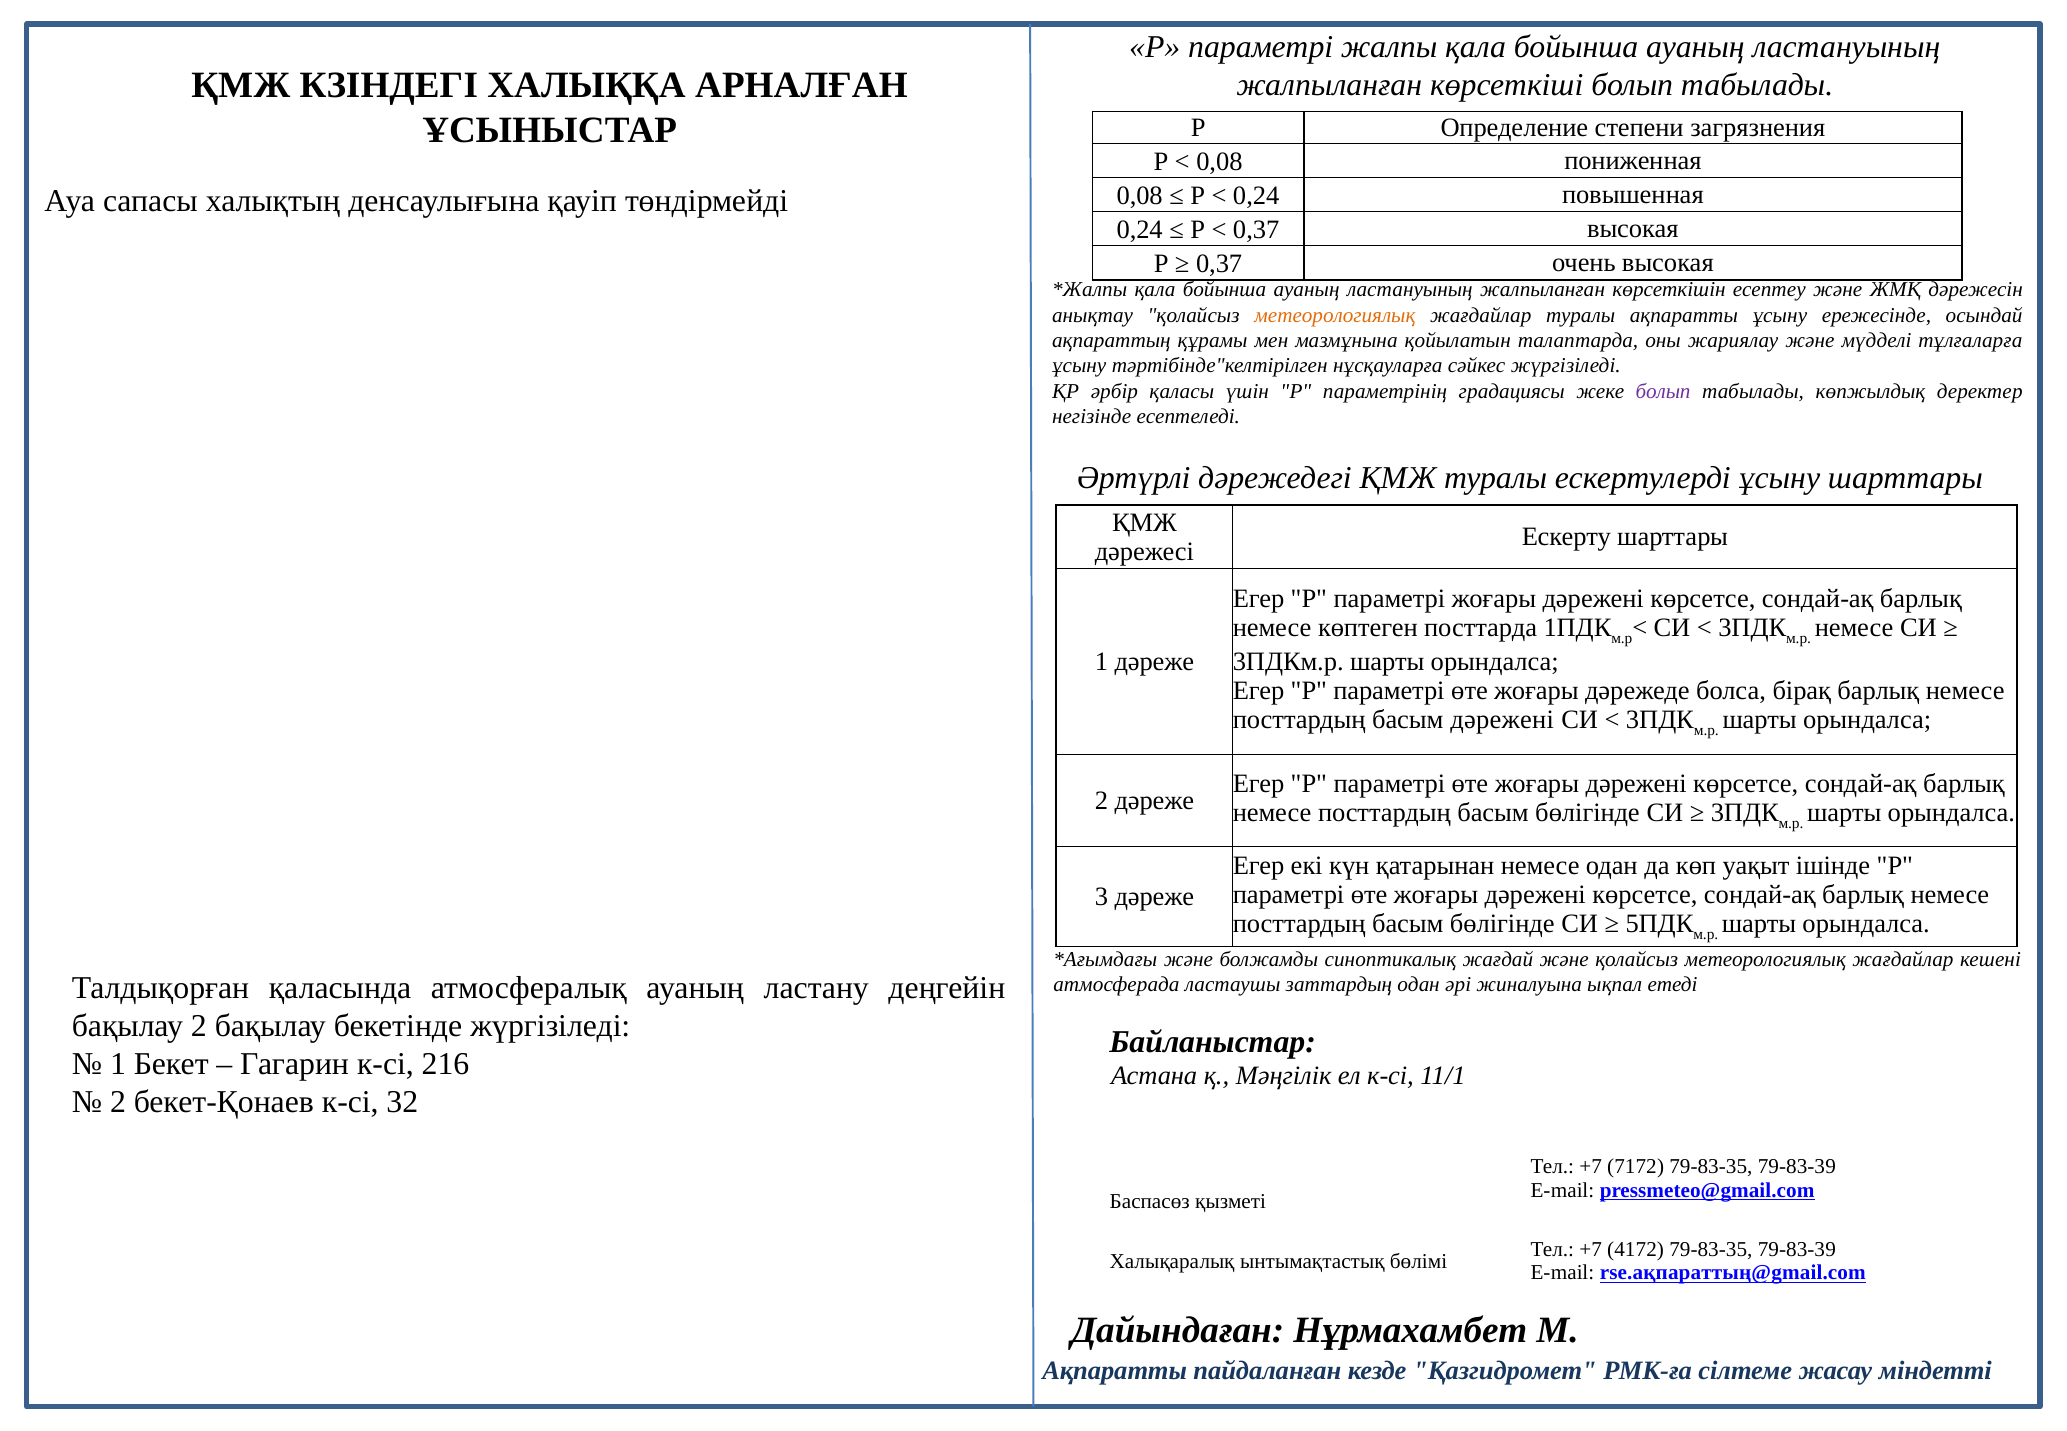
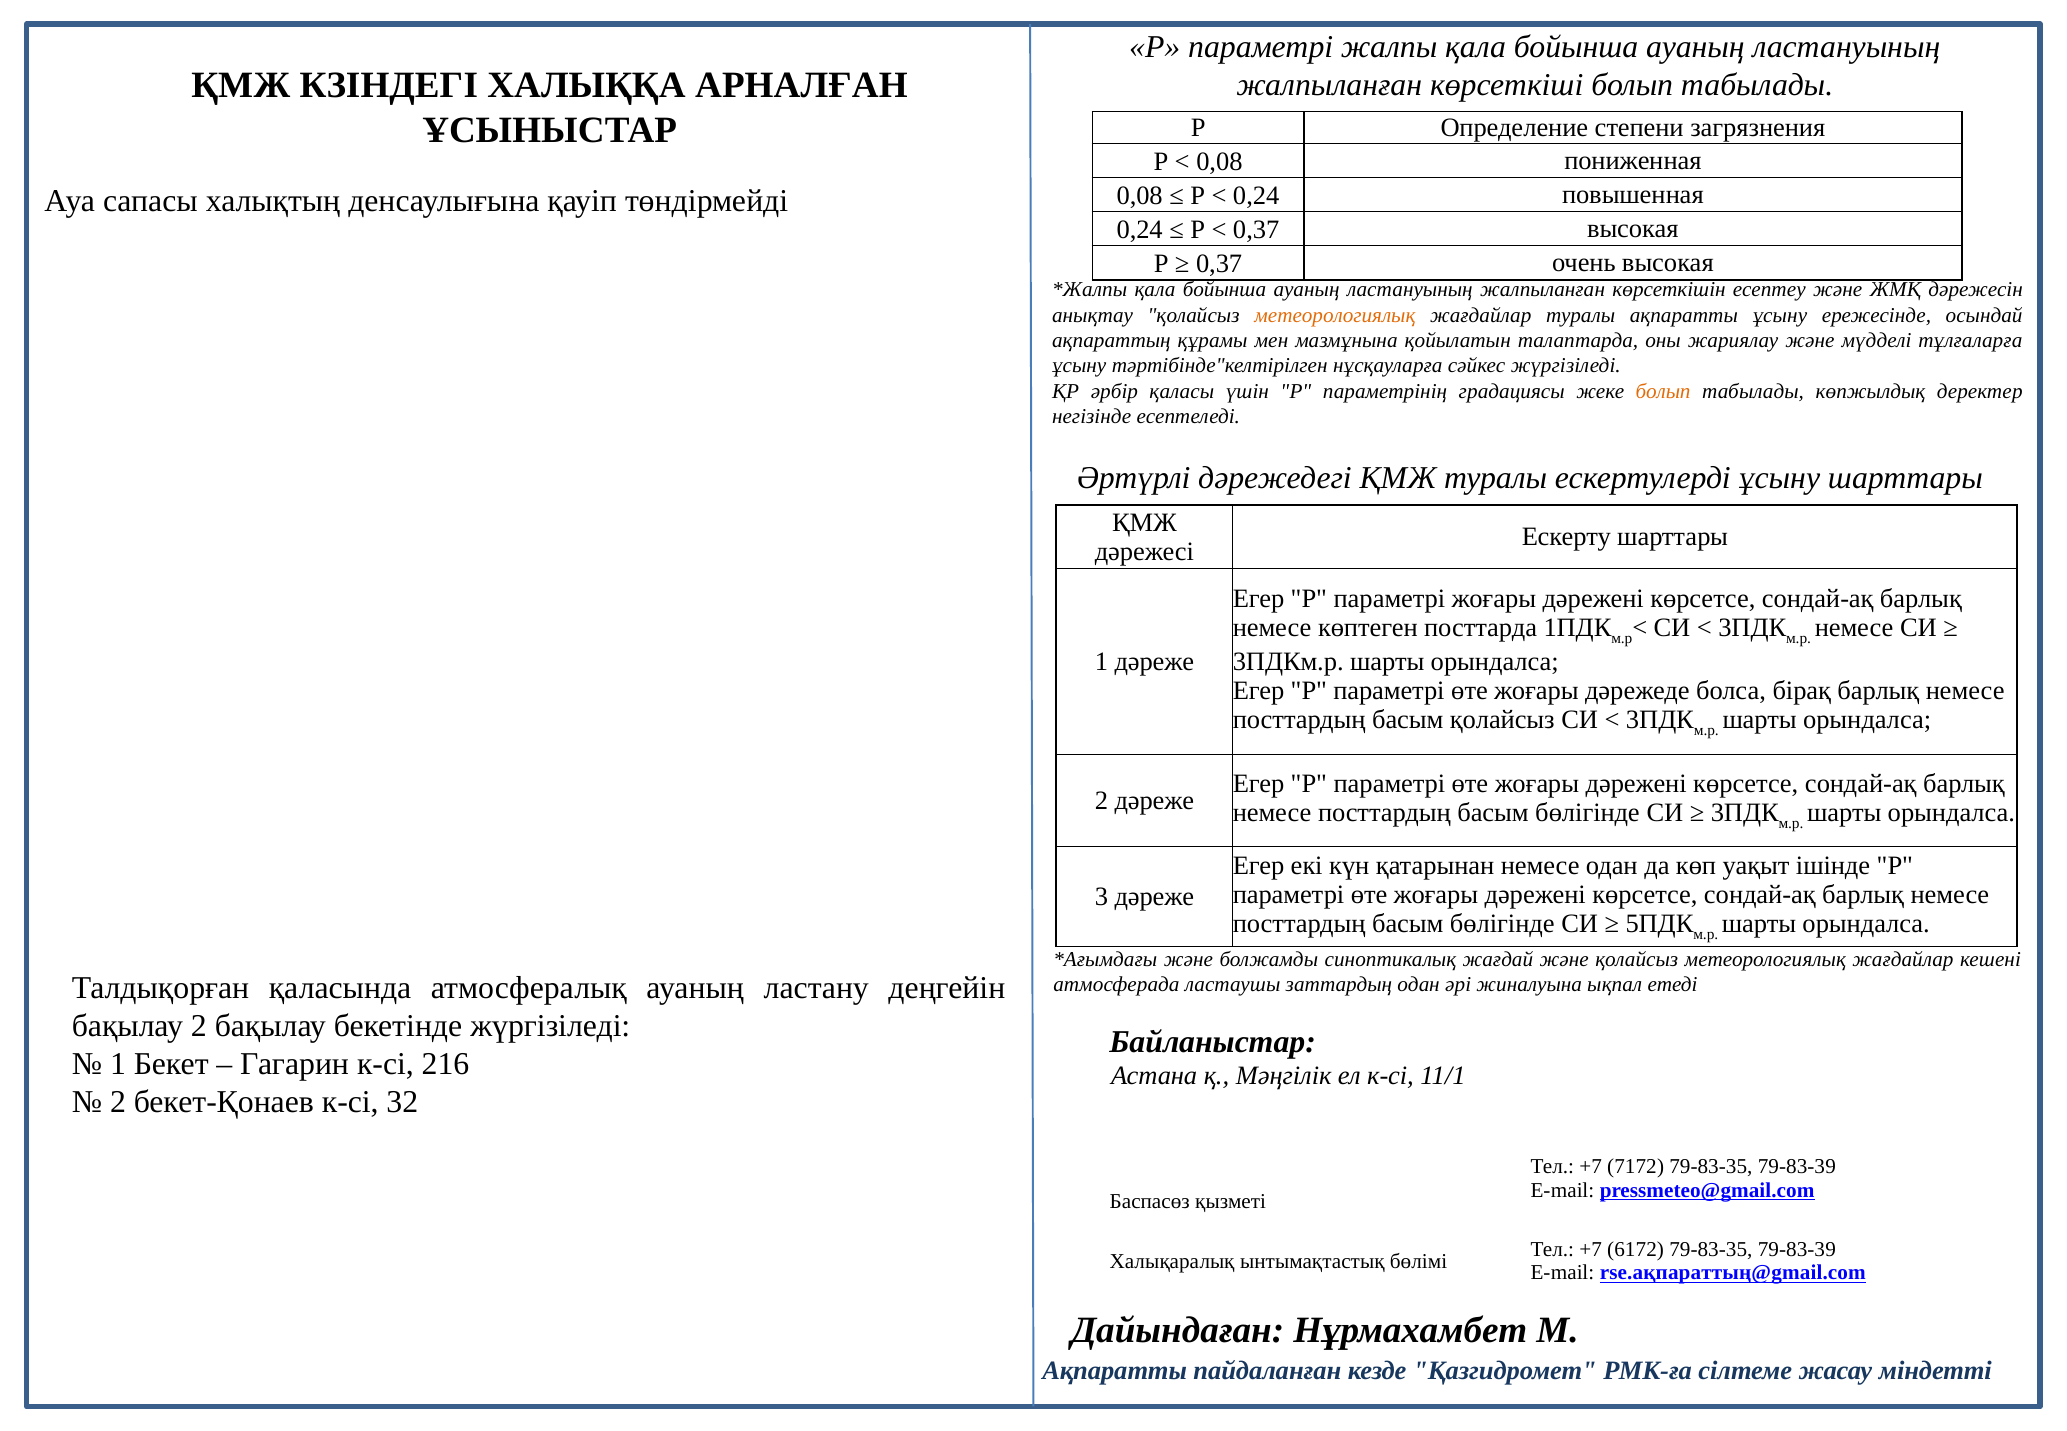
болып at (1663, 391) colour: purple -> orange
басым дәрежені: дәрежені -> қолайсыз
4172: 4172 -> 6172
